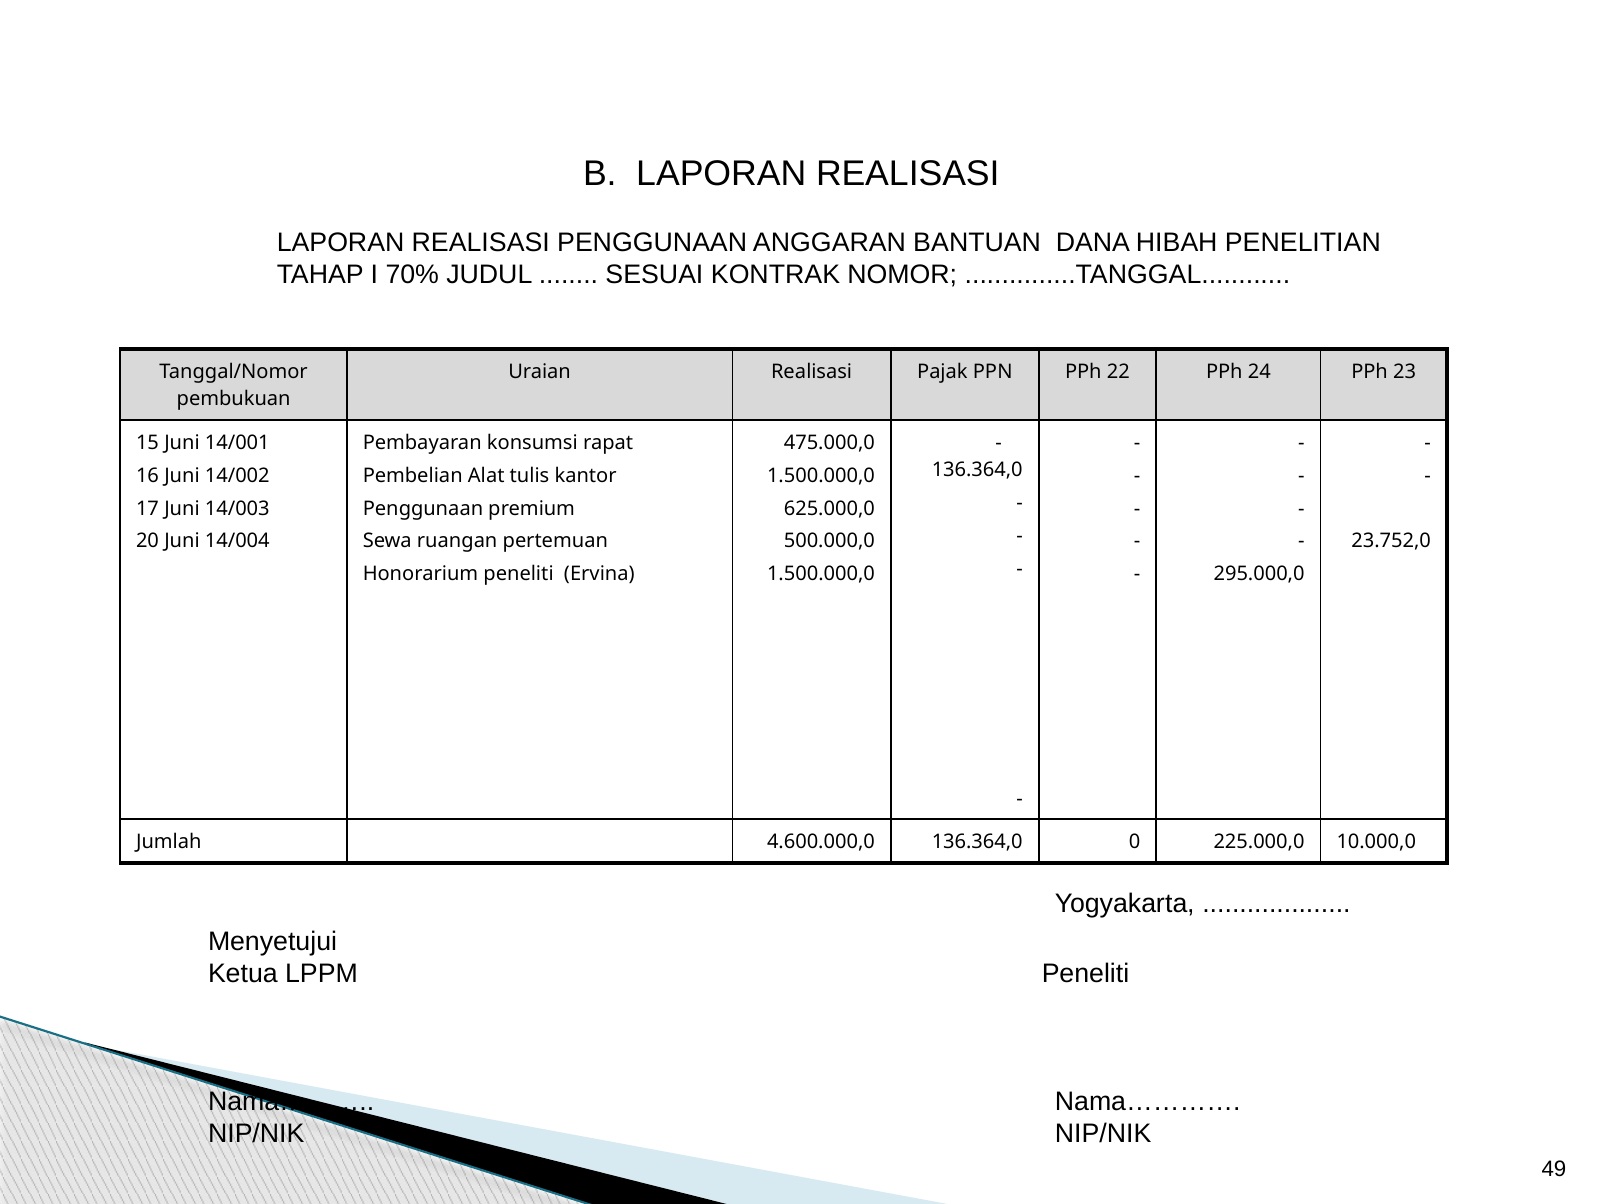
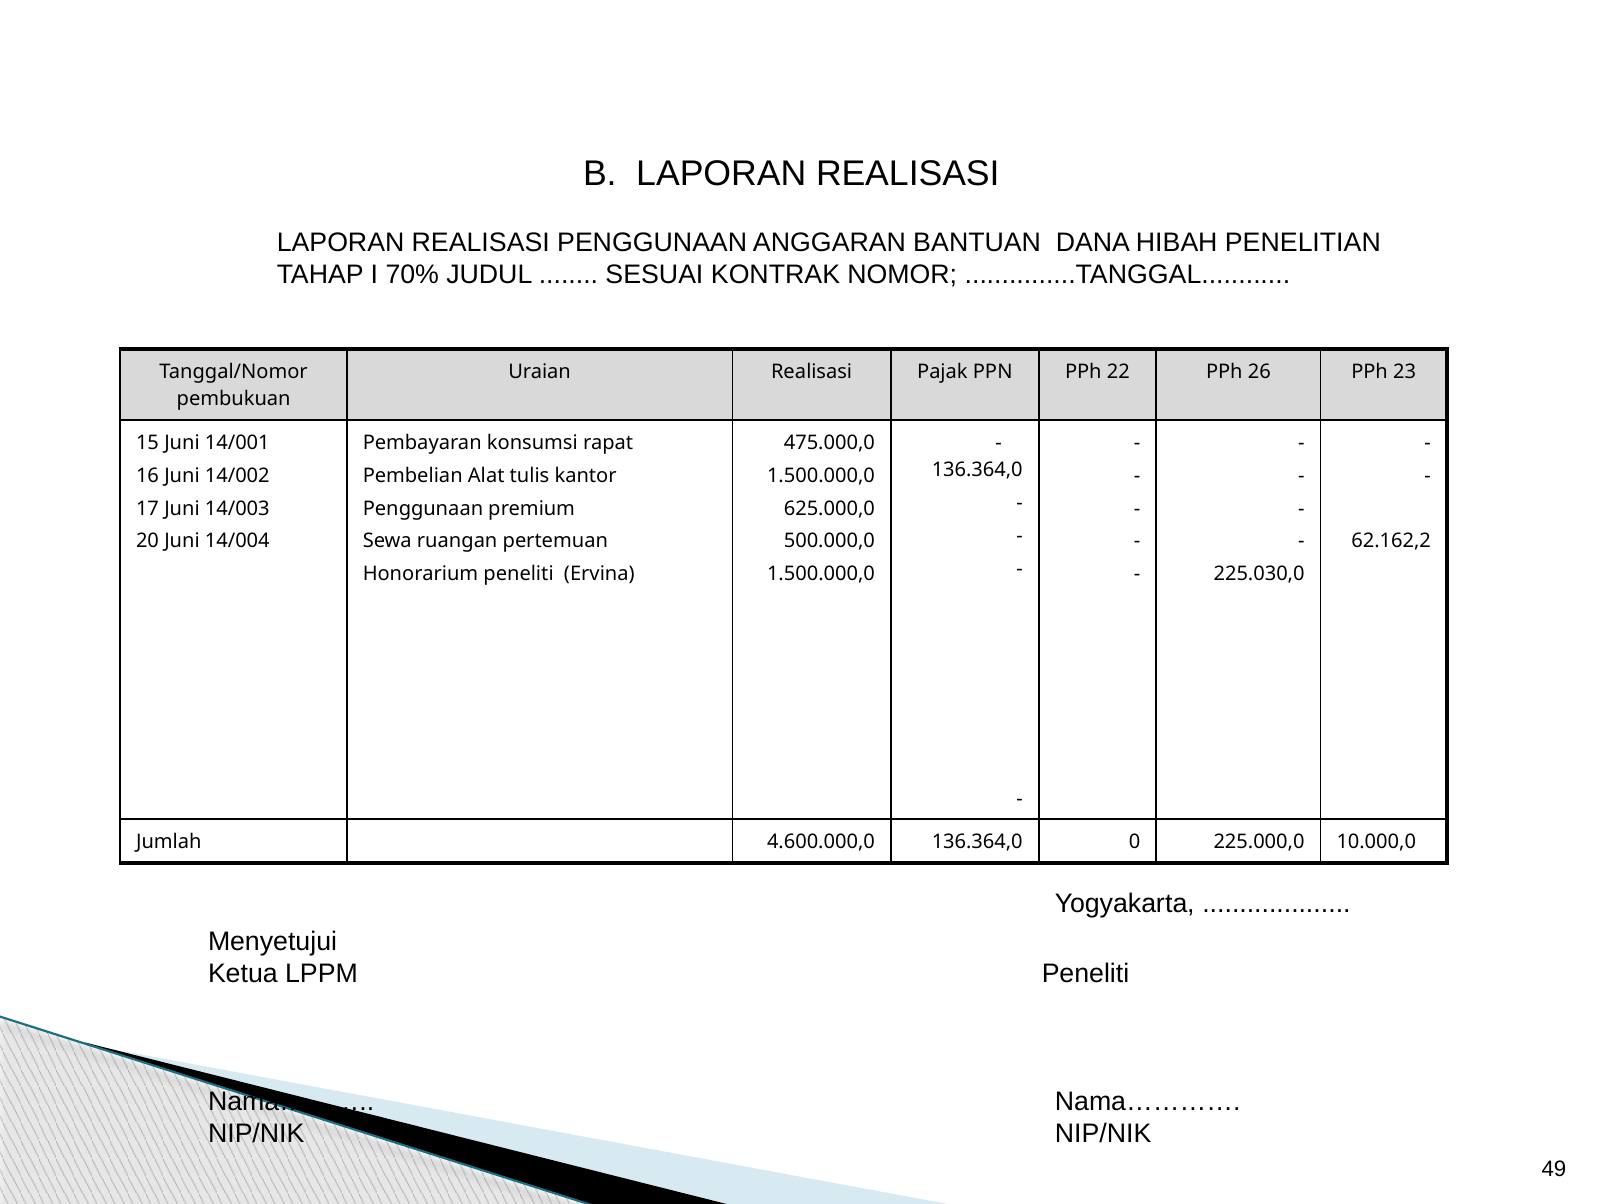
24: 24 -> 26
23.752,0: 23.752,0 -> 62.162,2
295.000,0: 295.000,0 -> 225.030,0
